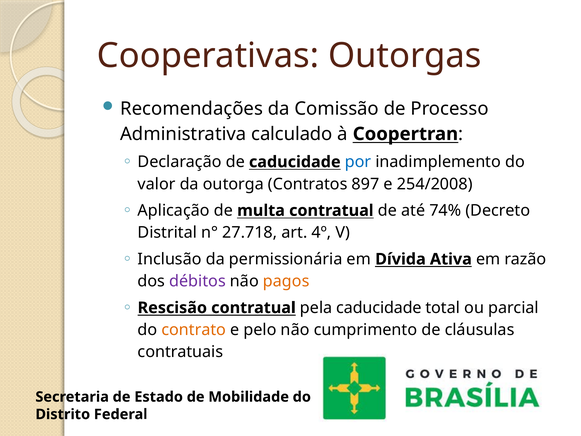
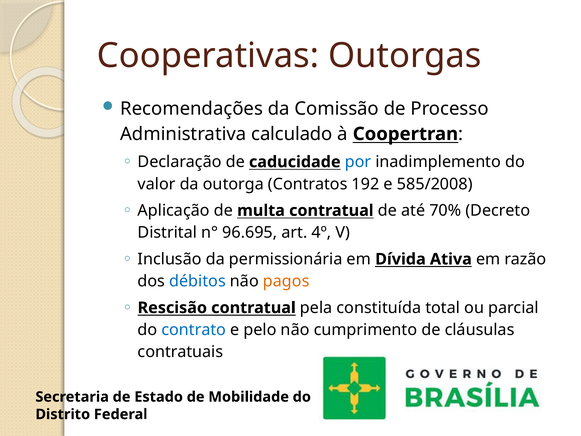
897: 897 -> 192
254/2008: 254/2008 -> 585/2008
74%: 74% -> 70%
27.718: 27.718 -> 96.695
débitos colour: purple -> blue
pela caducidade: caducidade -> constituída
contrato colour: orange -> blue
